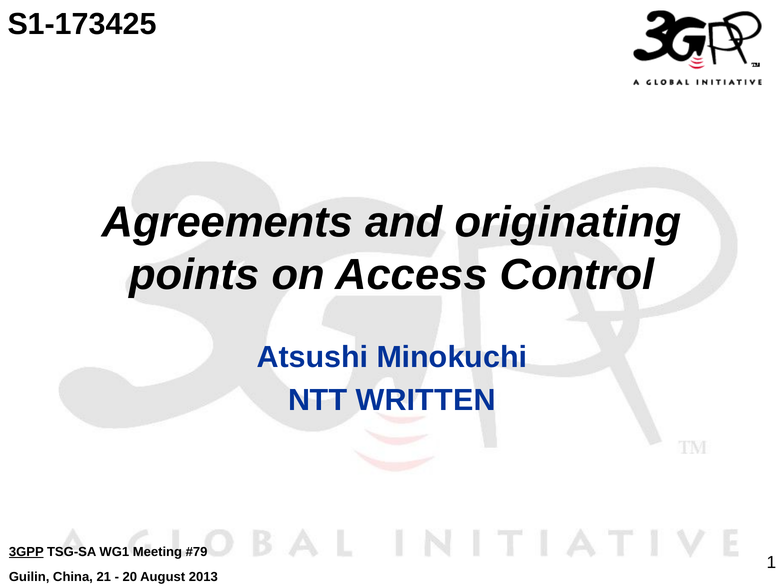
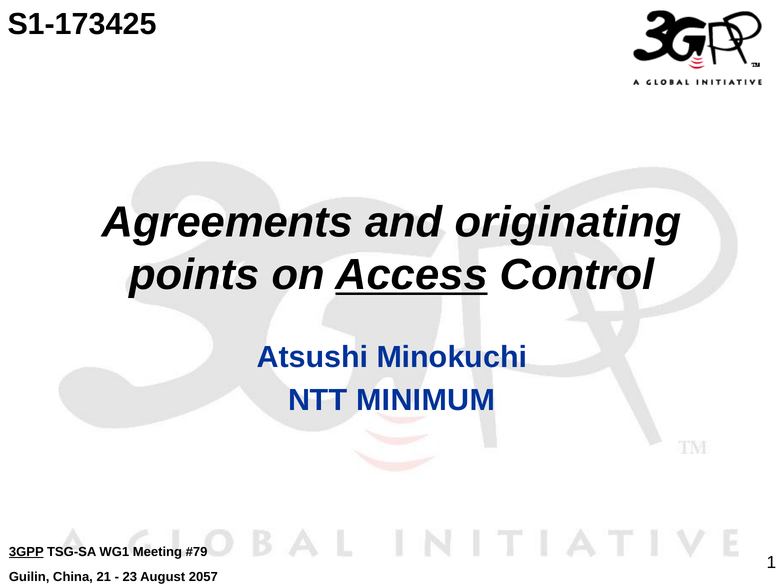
Access underline: none -> present
WRITTEN: WRITTEN -> MINIMUM
20: 20 -> 23
2013: 2013 -> 2057
